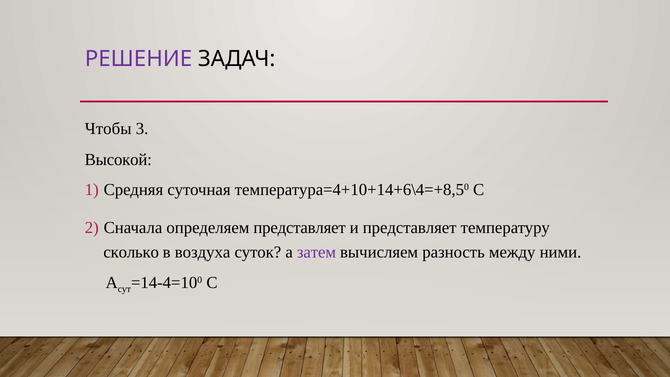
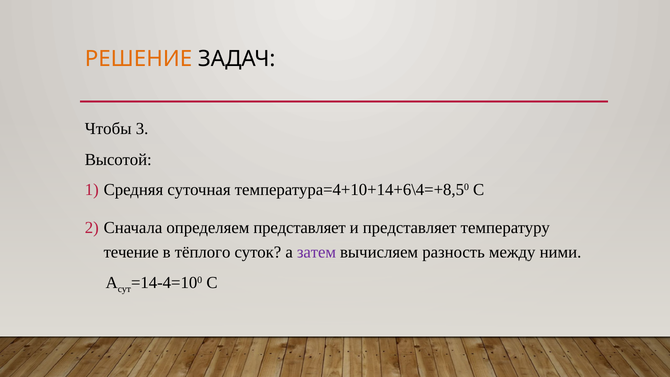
РЕШЕНИЕ colour: purple -> orange
Высокой: Высокой -> Высотой
сколько: сколько -> течение
воздуха: воздуха -> тёплого
